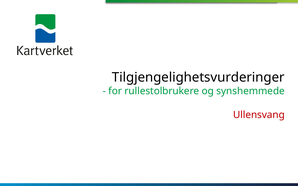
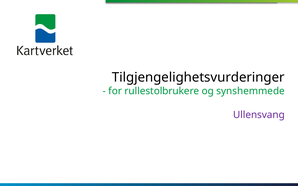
Ullensvang colour: red -> purple
